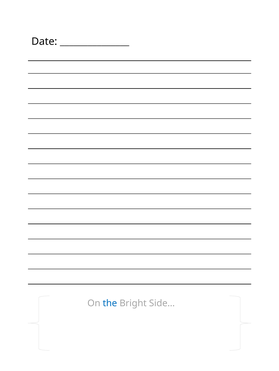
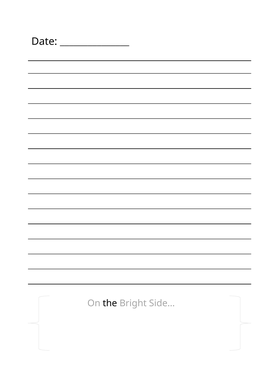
the colour: blue -> black
